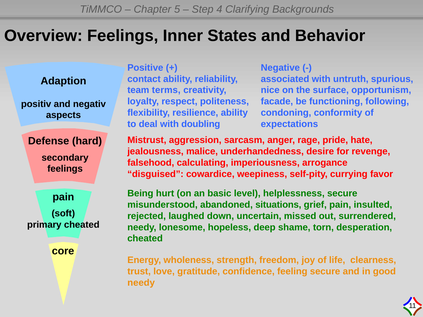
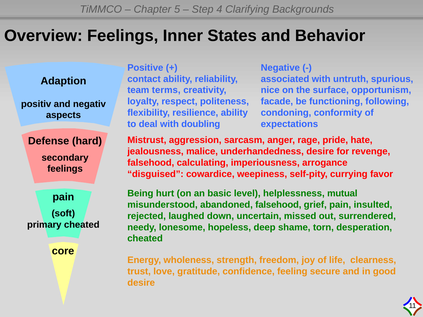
helplessness secure: secure -> mutual
abandoned situations: situations -> falsehood
needy at (141, 283): needy -> desire
